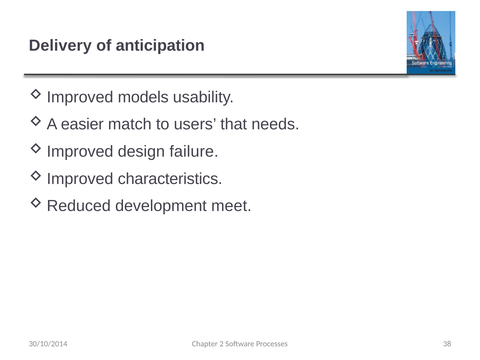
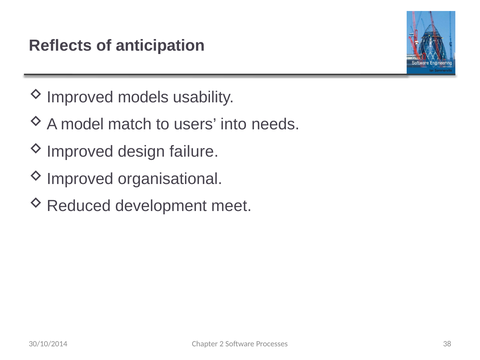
Delivery: Delivery -> Reflects
easier: easier -> model
that: that -> into
characteristics: characteristics -> organisational
